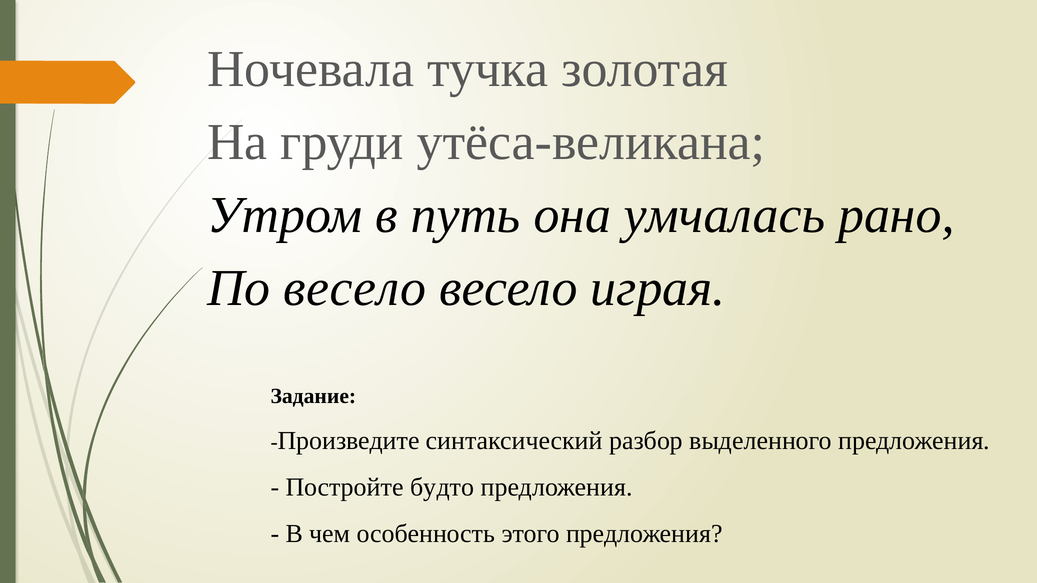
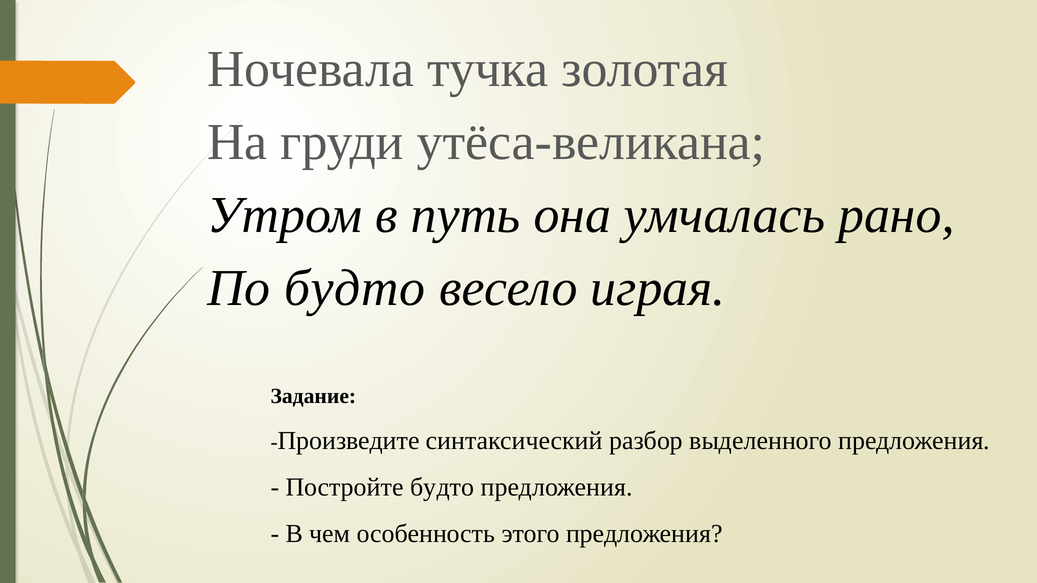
По весело: весело -> будто
